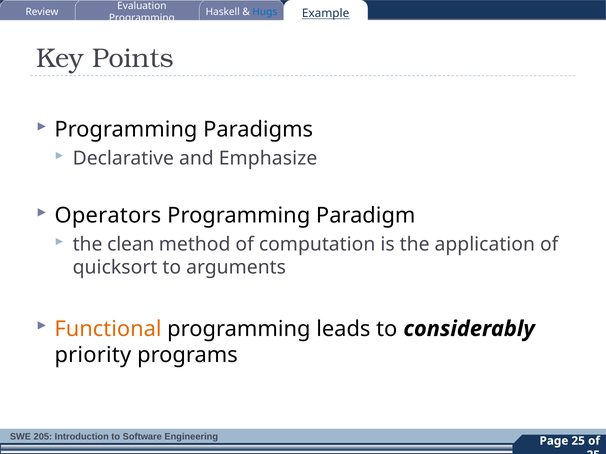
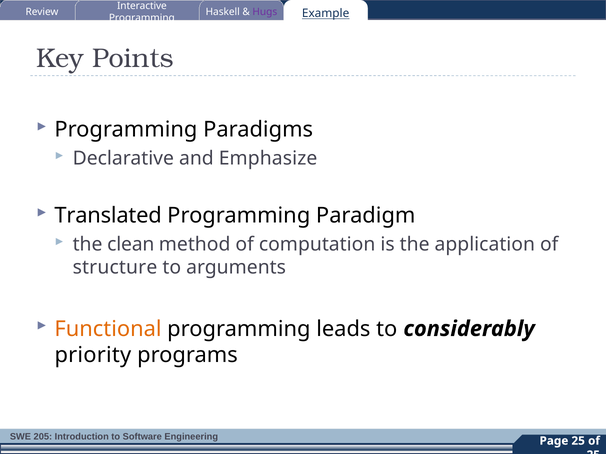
Evaluation: Evaluation -> Interactive
Hugs colour: blue -> purple
Operators: Operators -> Translated
quicksort: quicksort -> structure
